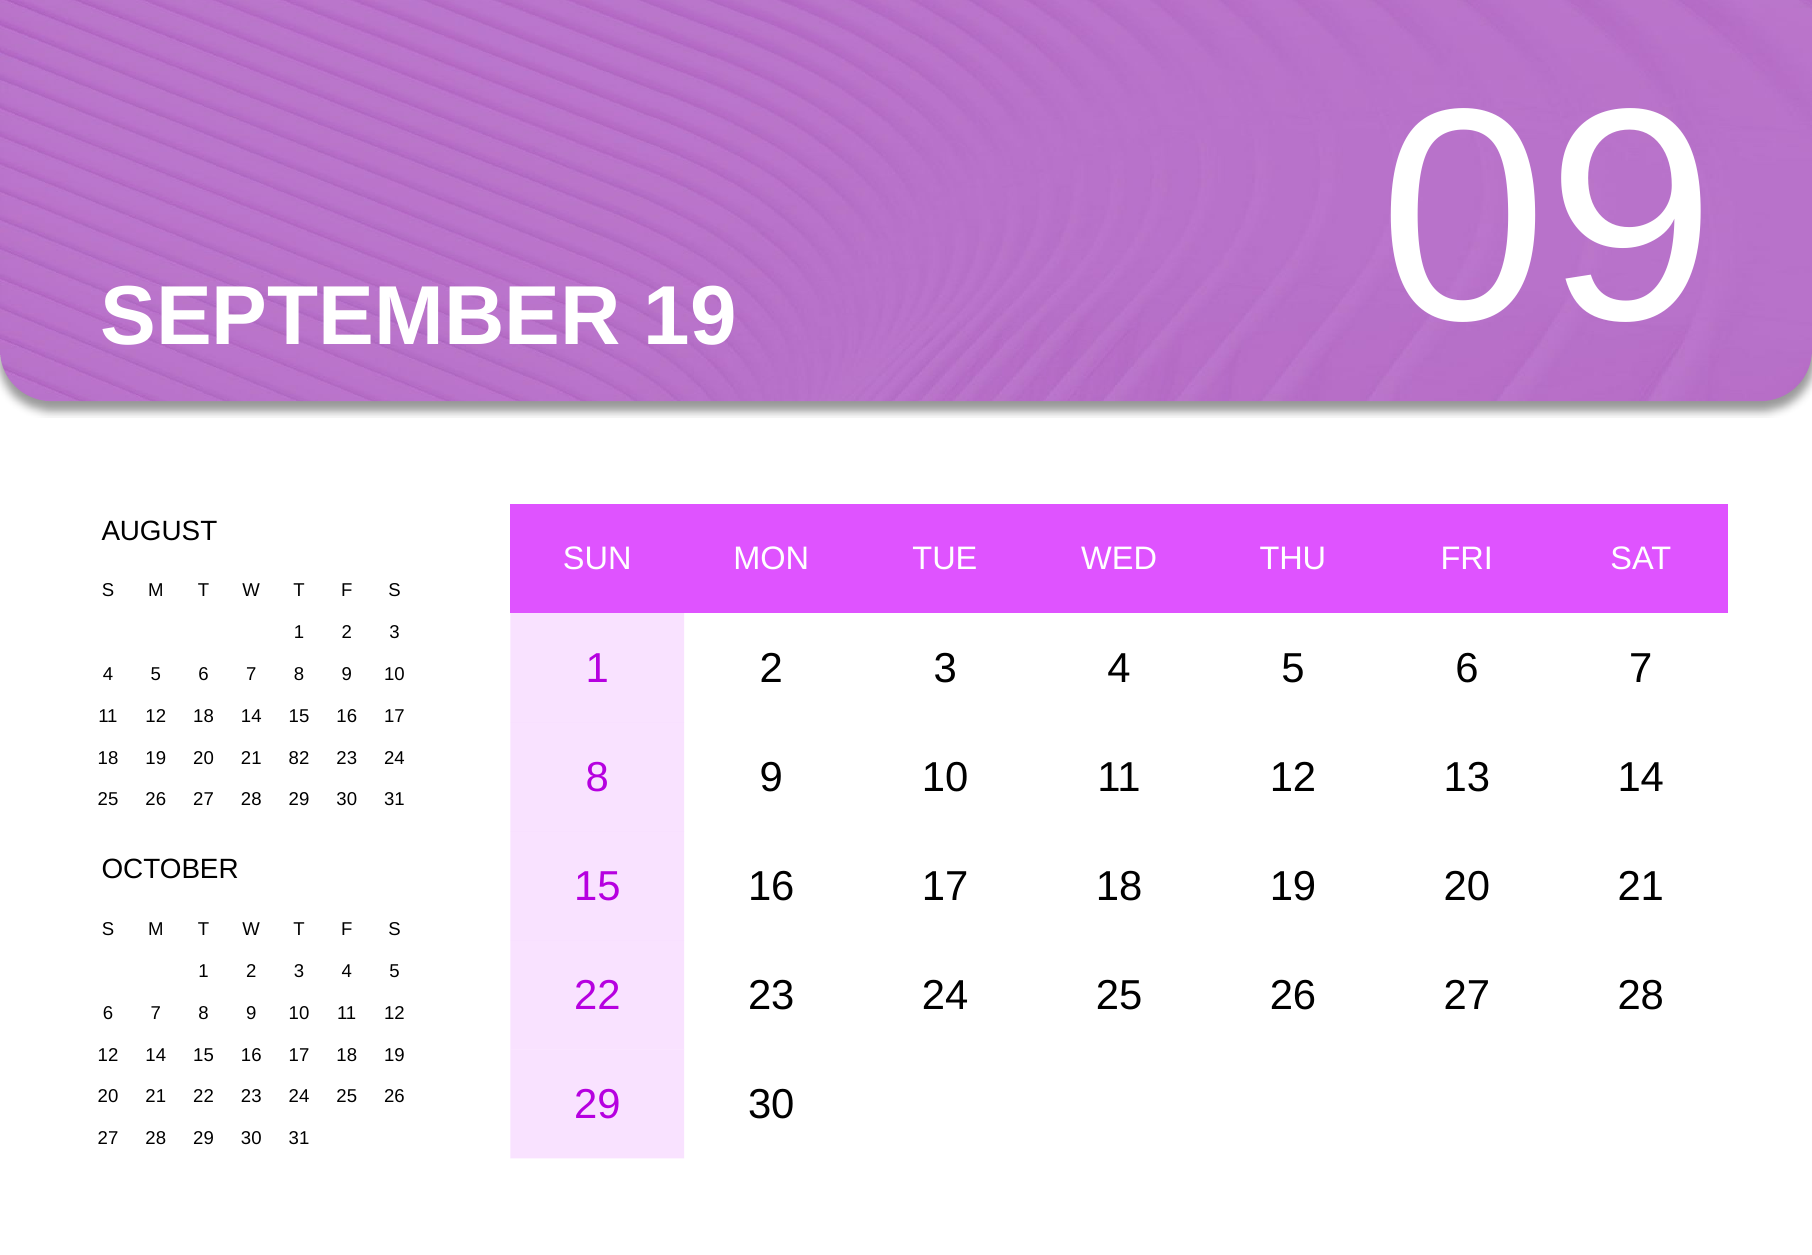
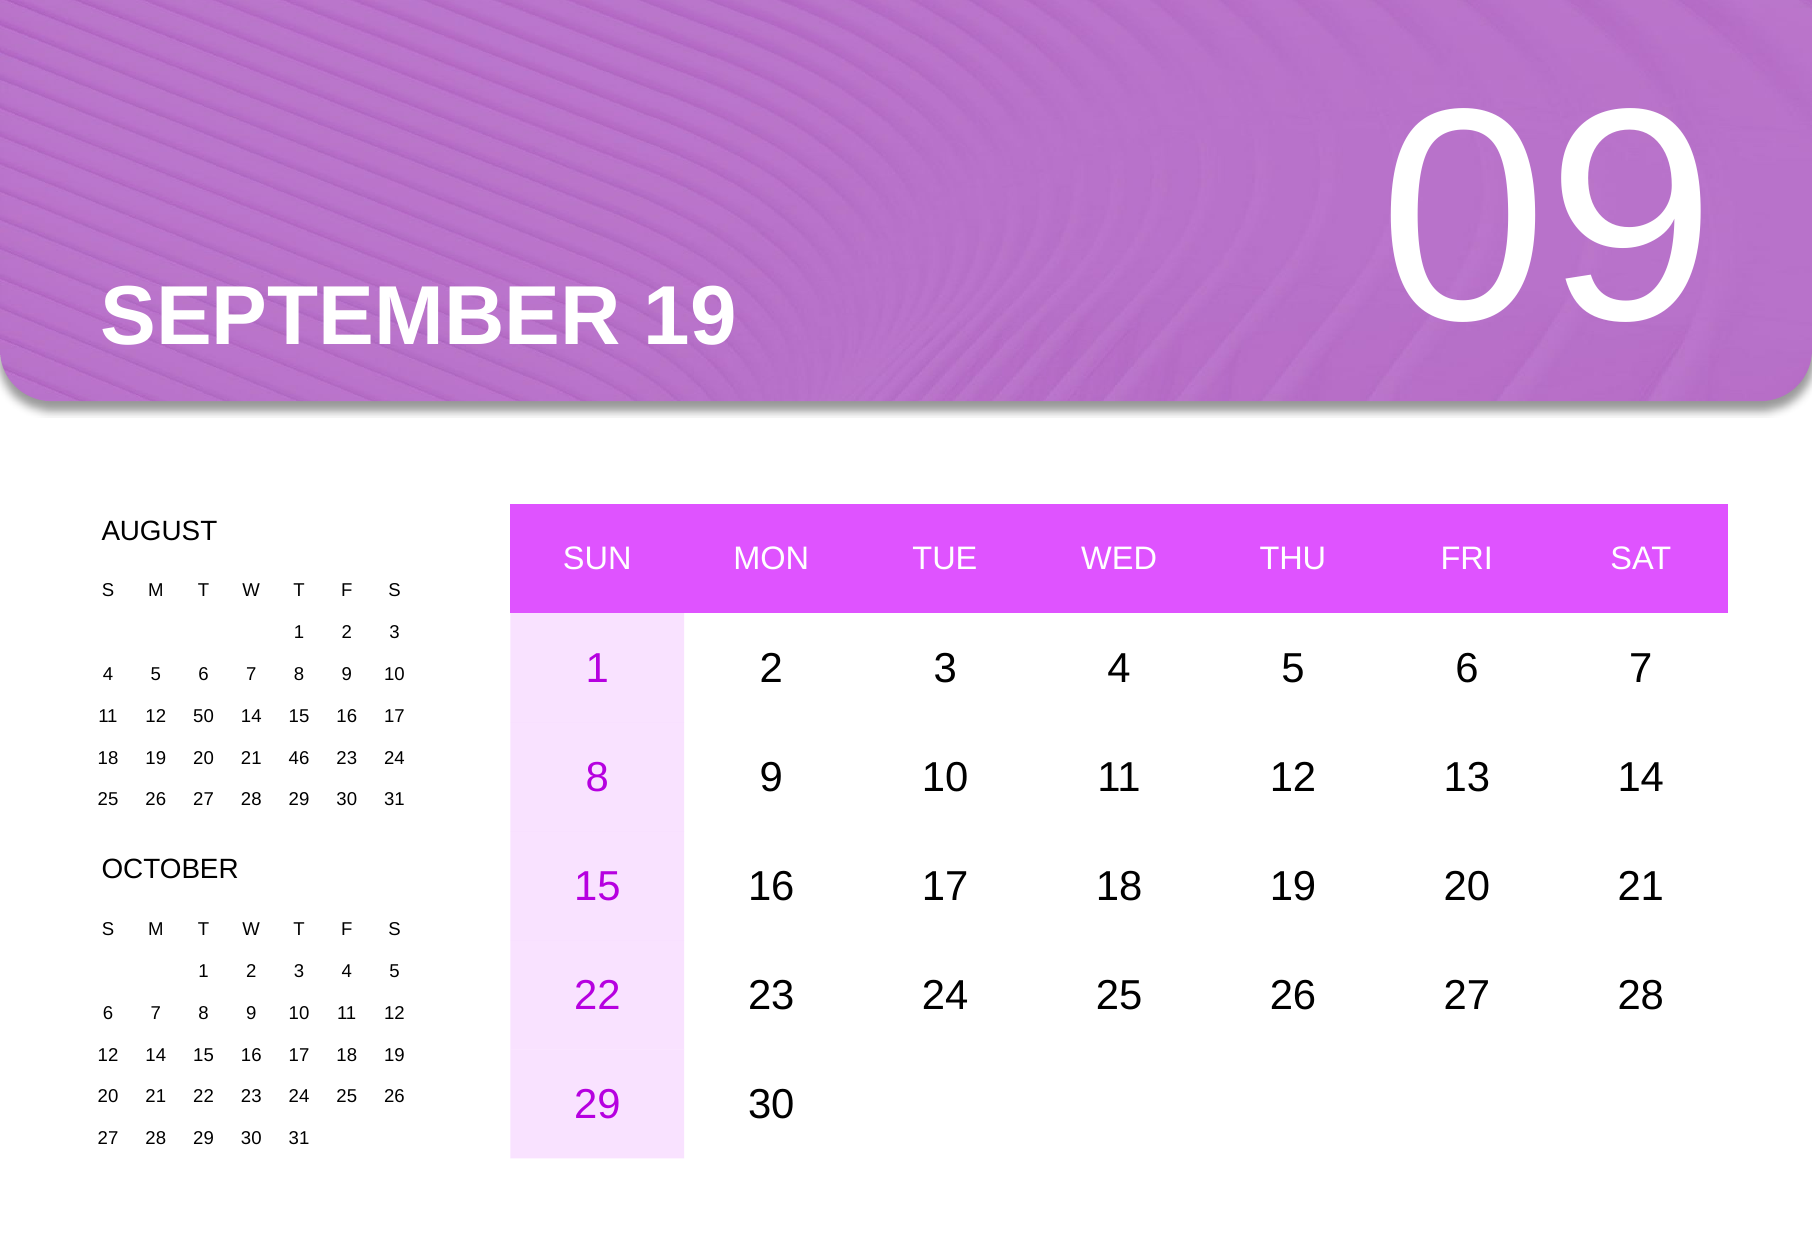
12 18: 18 -> 50
82: 82 -> 46
